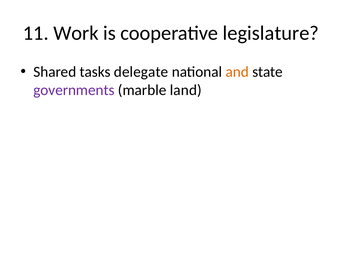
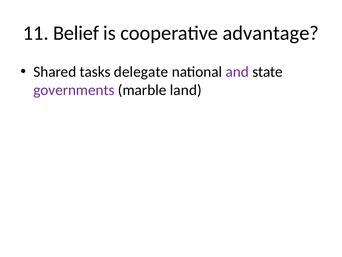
Work: Work -> Belief
legislature: legislature -> advantage
and colour: orange -> purple
